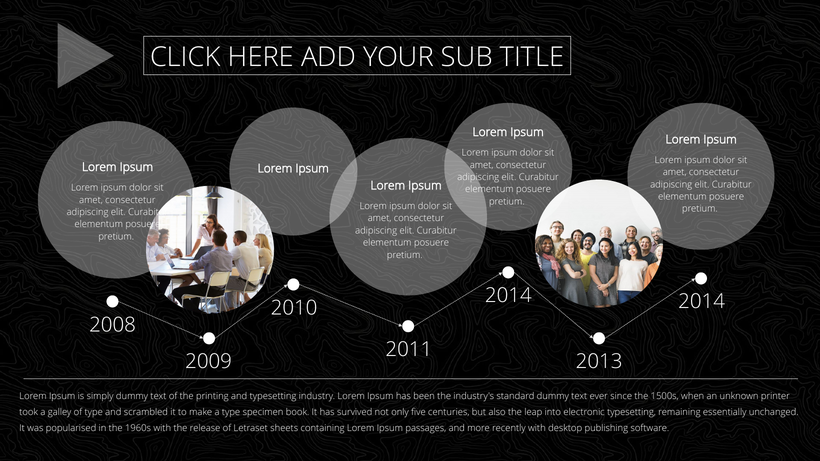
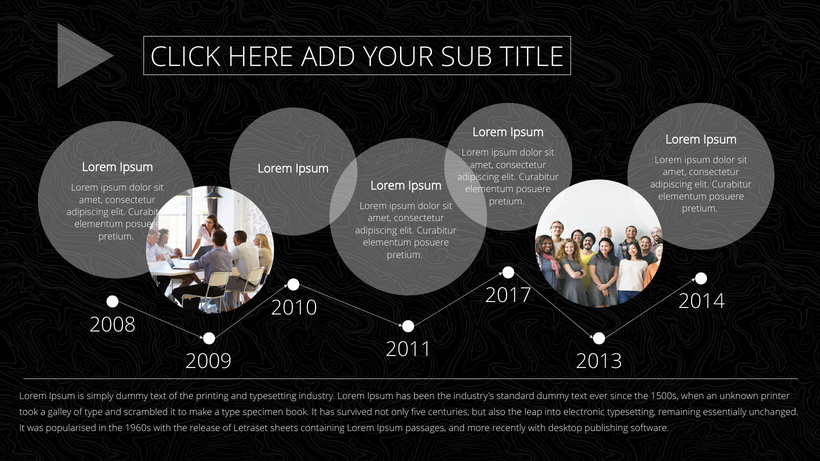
2014 at (508, 296): 2014 -> 2017
